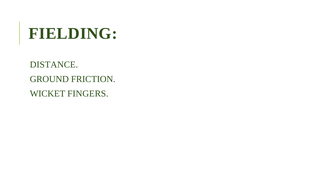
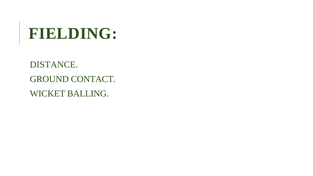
FRICTION: FRICTION -> CONTACT
FINGERS: FINGERS -> BALLING
